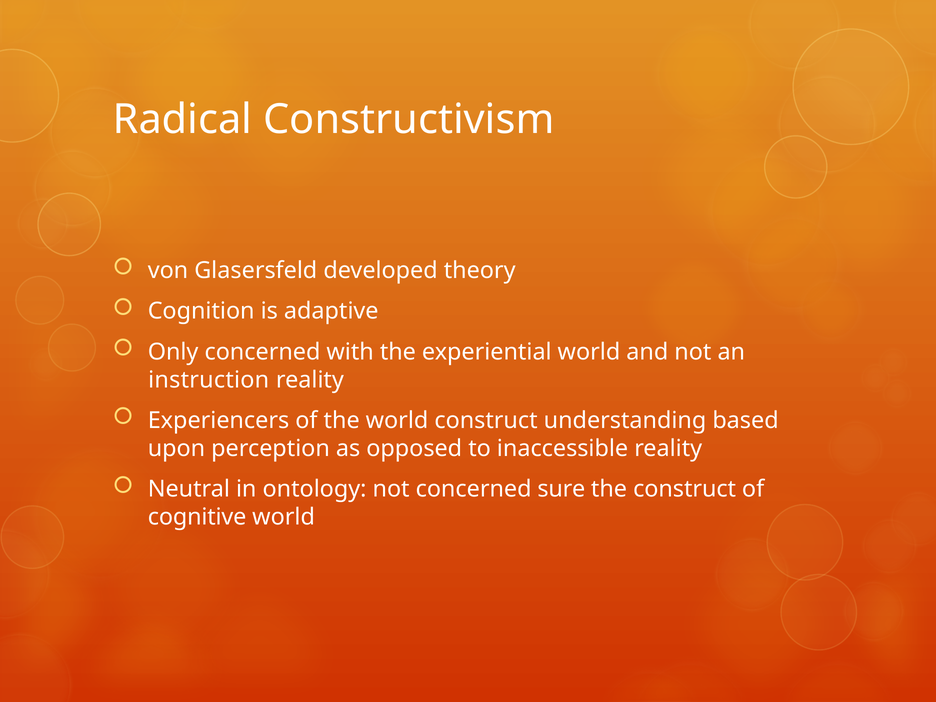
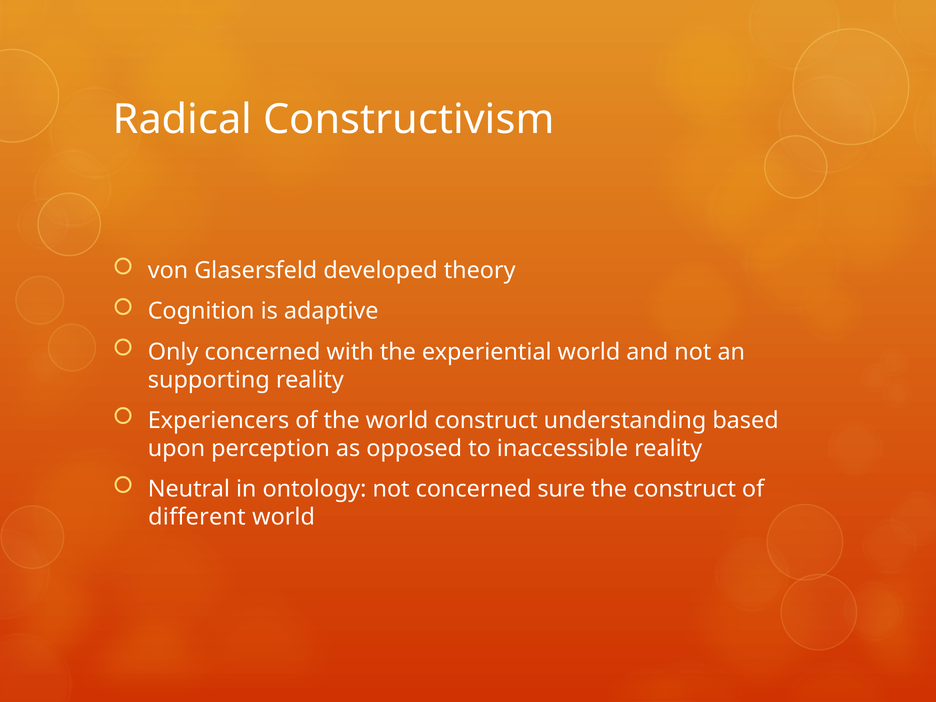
instruction: instruction -> supporting
cognitive: cognitive -> different
